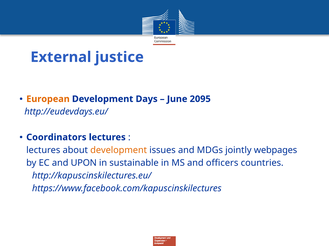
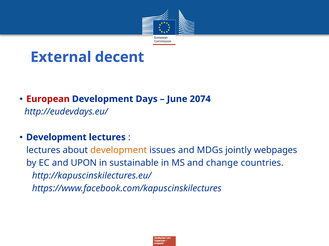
justice: justice -> decent
European colour: orange -> red
2095: 2095 -> 2074
Coordinators at (56, 138): Coordinators -> Development
officers: officers -> change
